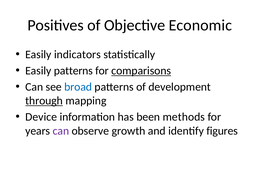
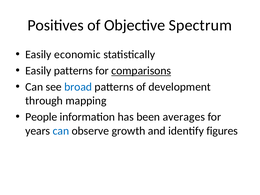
Economic: Economic -> Spectrum
indicators: indicators -> economic
through underline: present -> none
Device: Device -> People
methods: methods -> averages
can at (61, 131) colour: purple -> blue
